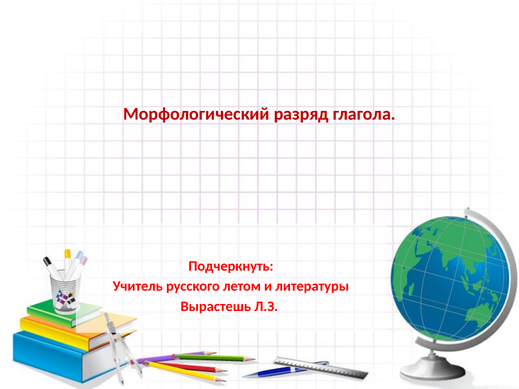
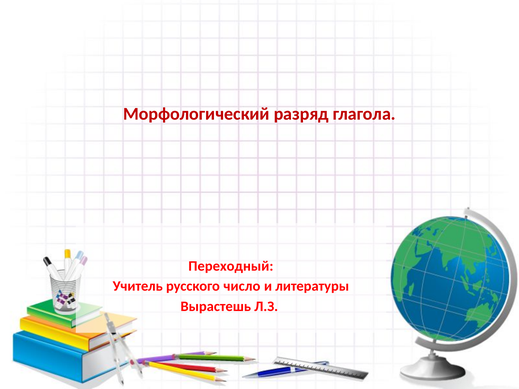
Подчеркнуть: Подчеркнуть -> Переходный
летом: летом -> число
